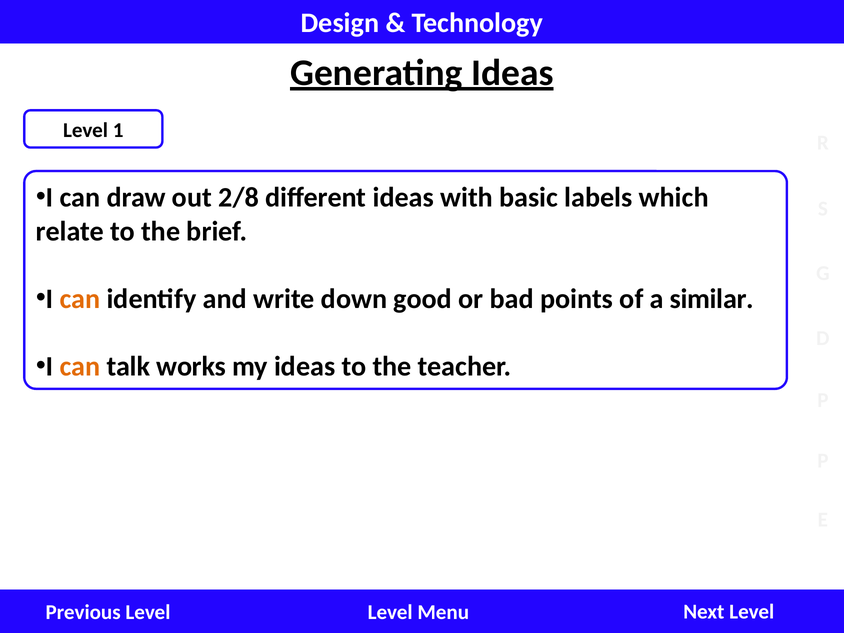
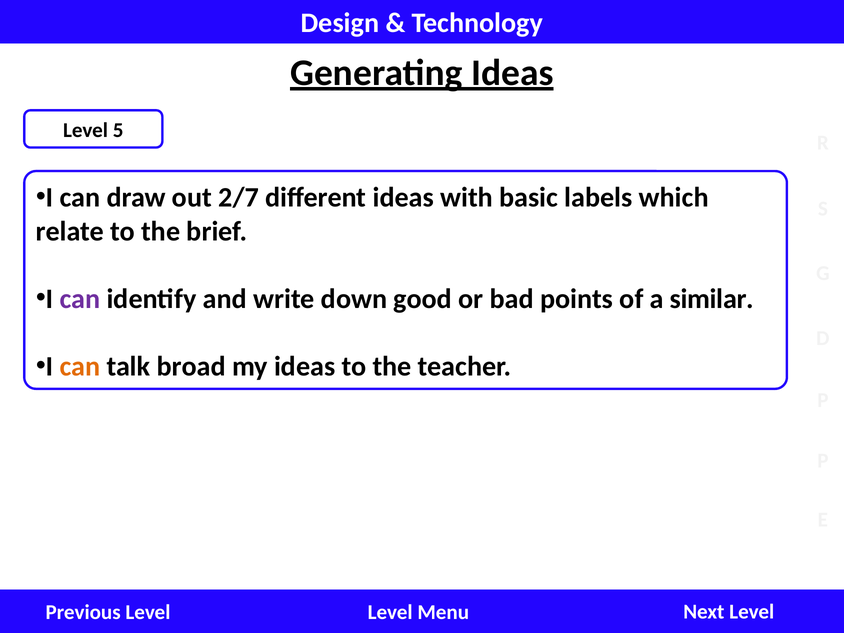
1: 1 -> 5
2/8: 2/8 -> 2/7
can at (80, 299) colour: orange -> purple
works: works -> broad
